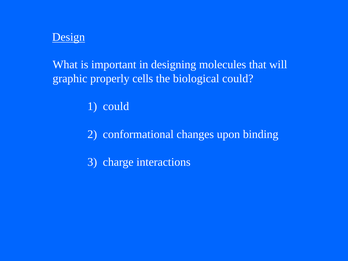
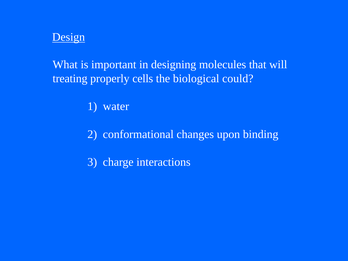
graphic: graphic -> treating
1 could: could -> water
